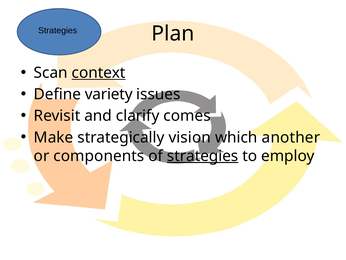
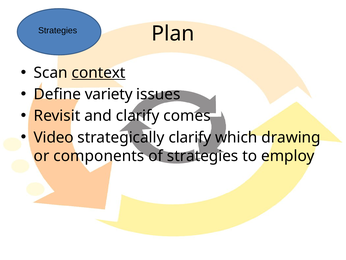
Make: Make -> Video
strategically vision: vision -> clarify
another: another -> drawing
strategies at (203, 156) underline: present -> none
